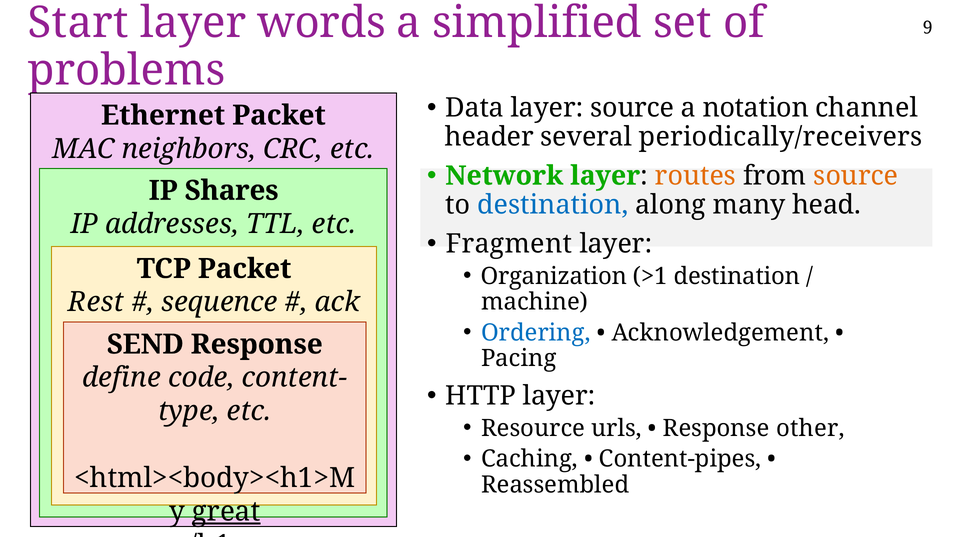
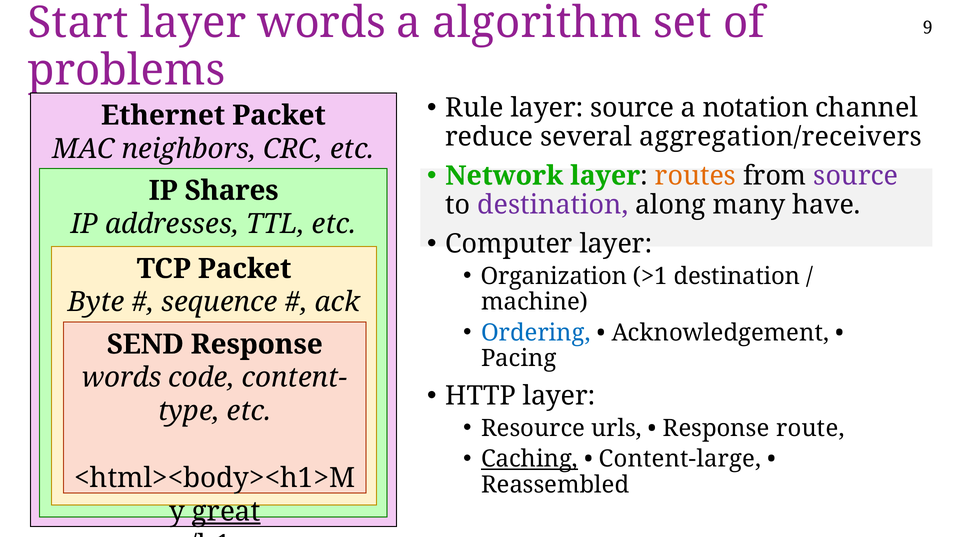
simplified: simplified -> algorithm
Data: Data -> Rule
header: header -> reduce
periodically/receivers: periodically/receivers -> aggregation/receivers
source at (856, 176) colour: orange -> purple
destination at (553, 205) colour: blue -> purple
head: head -> have
Fragment: Fragment -> Computer
Rest: Rest -> Byte
define at (121, 378): define -> words
other: other -> route
Caching underline: none -> present
Content-pipes: Content-pipes -> Content-large
